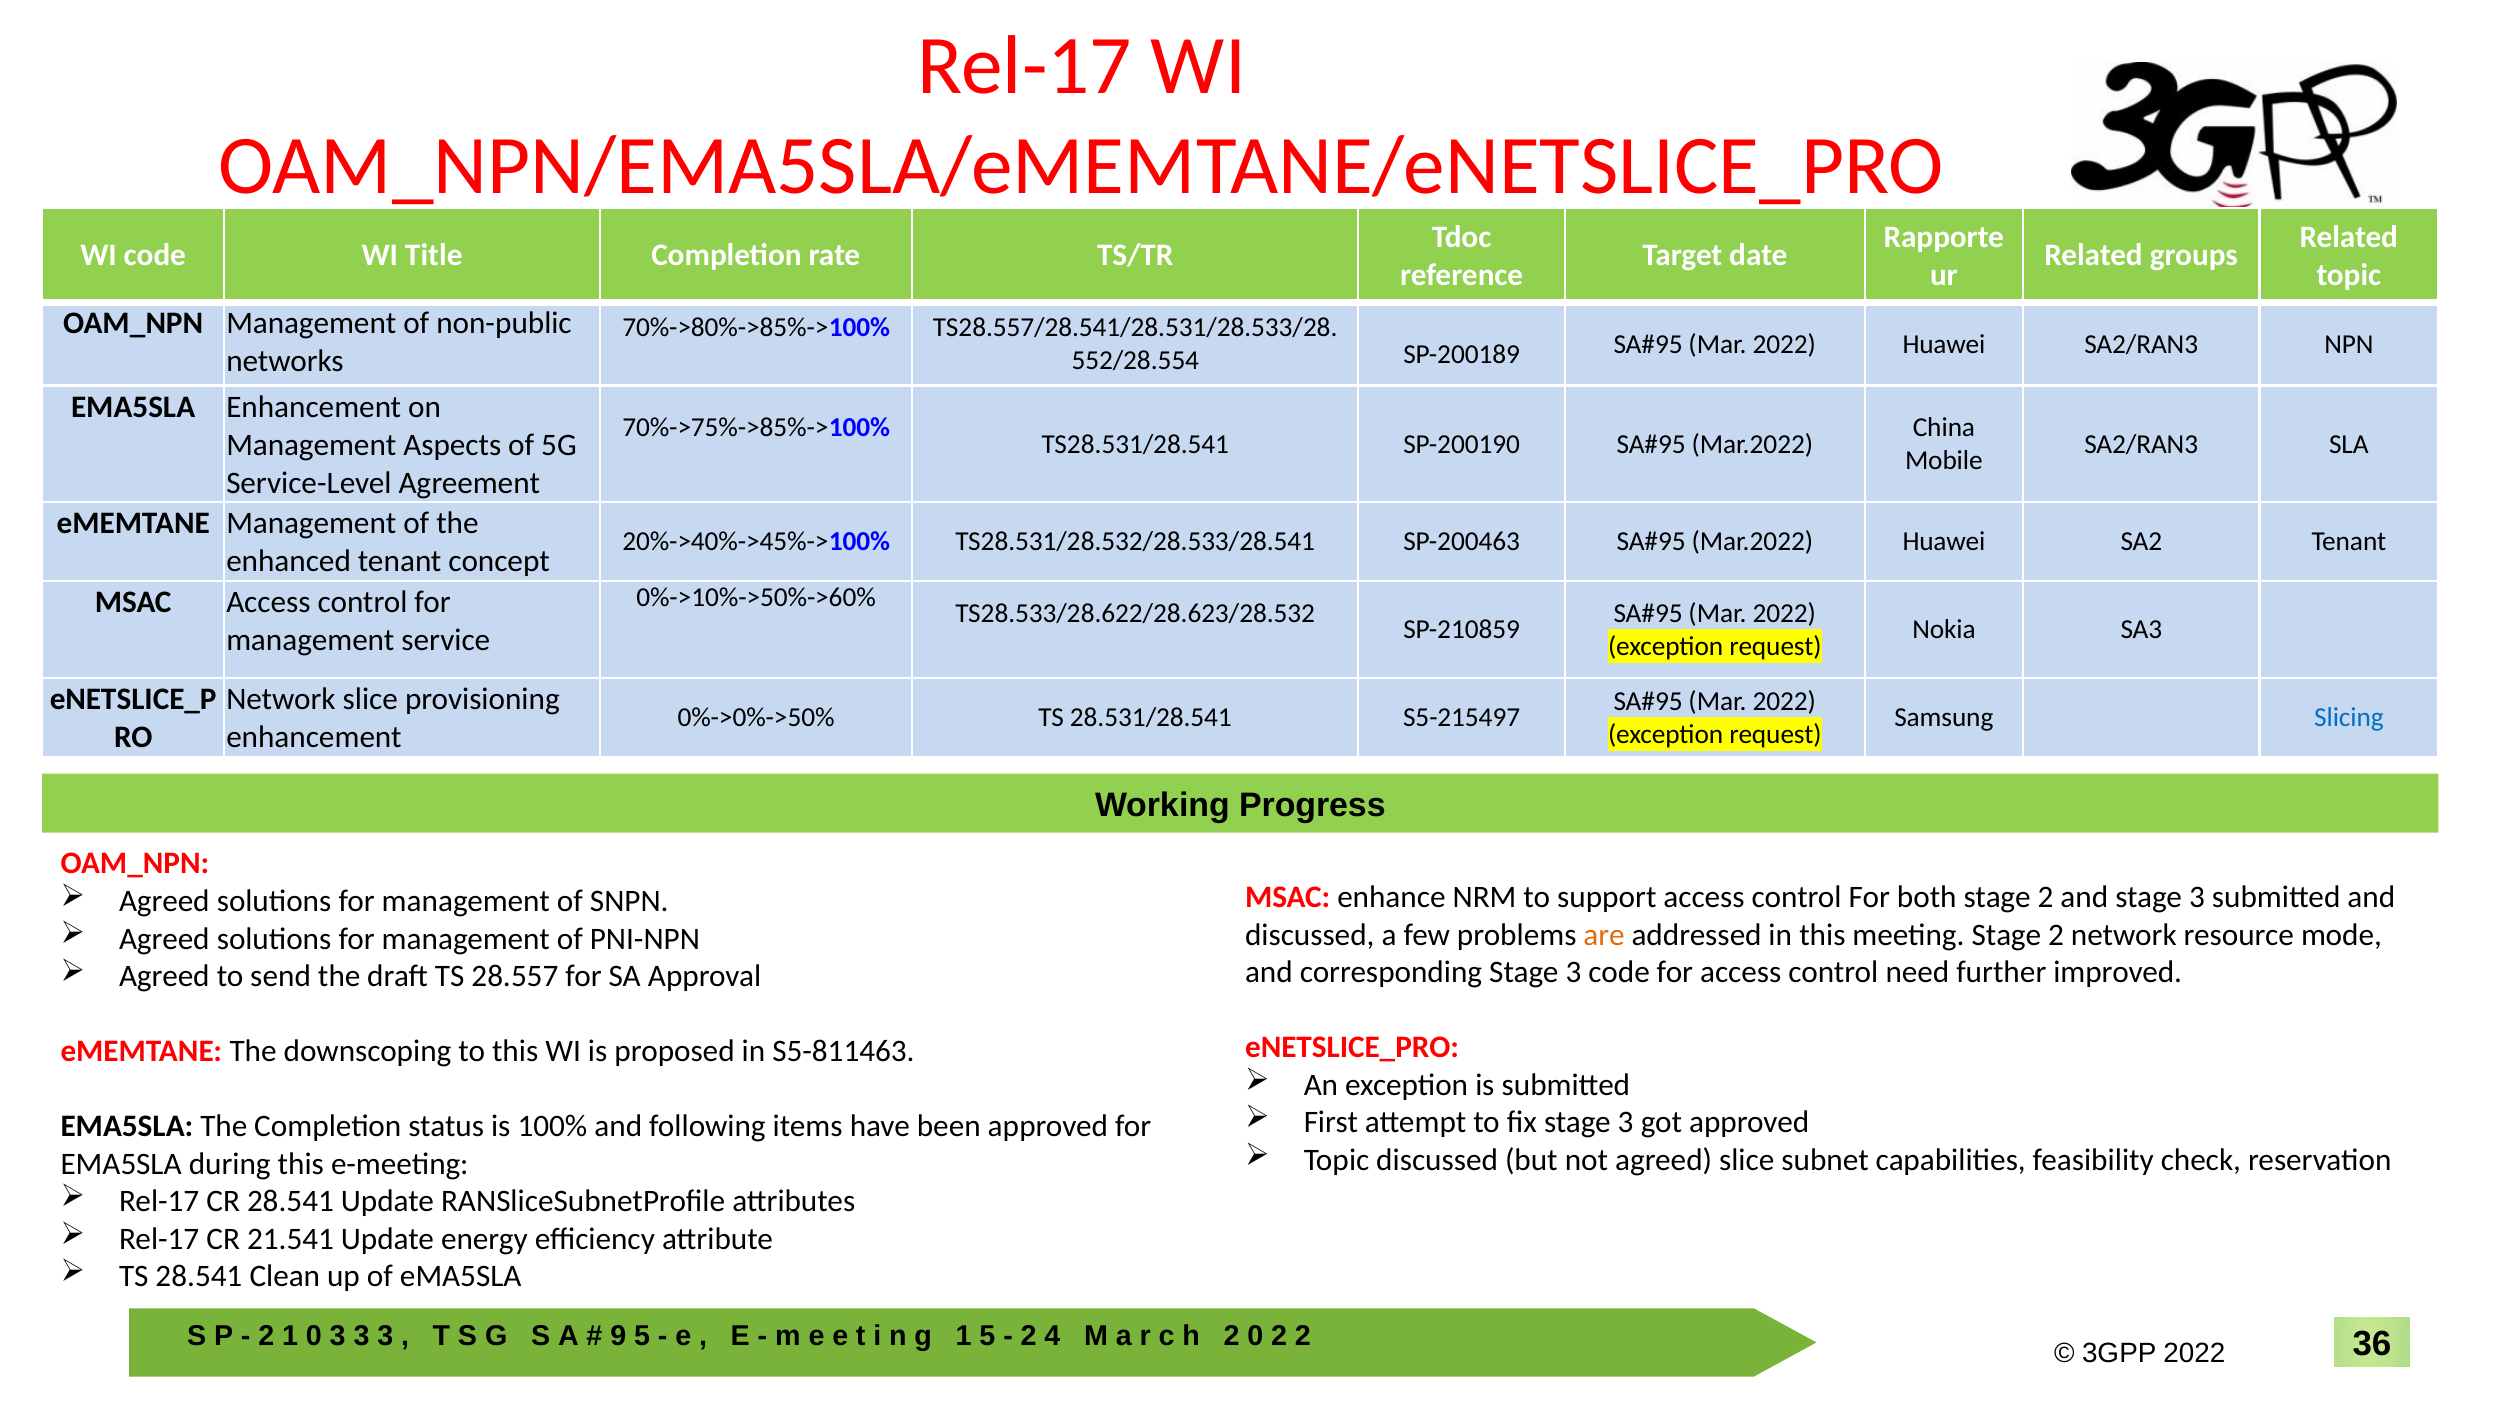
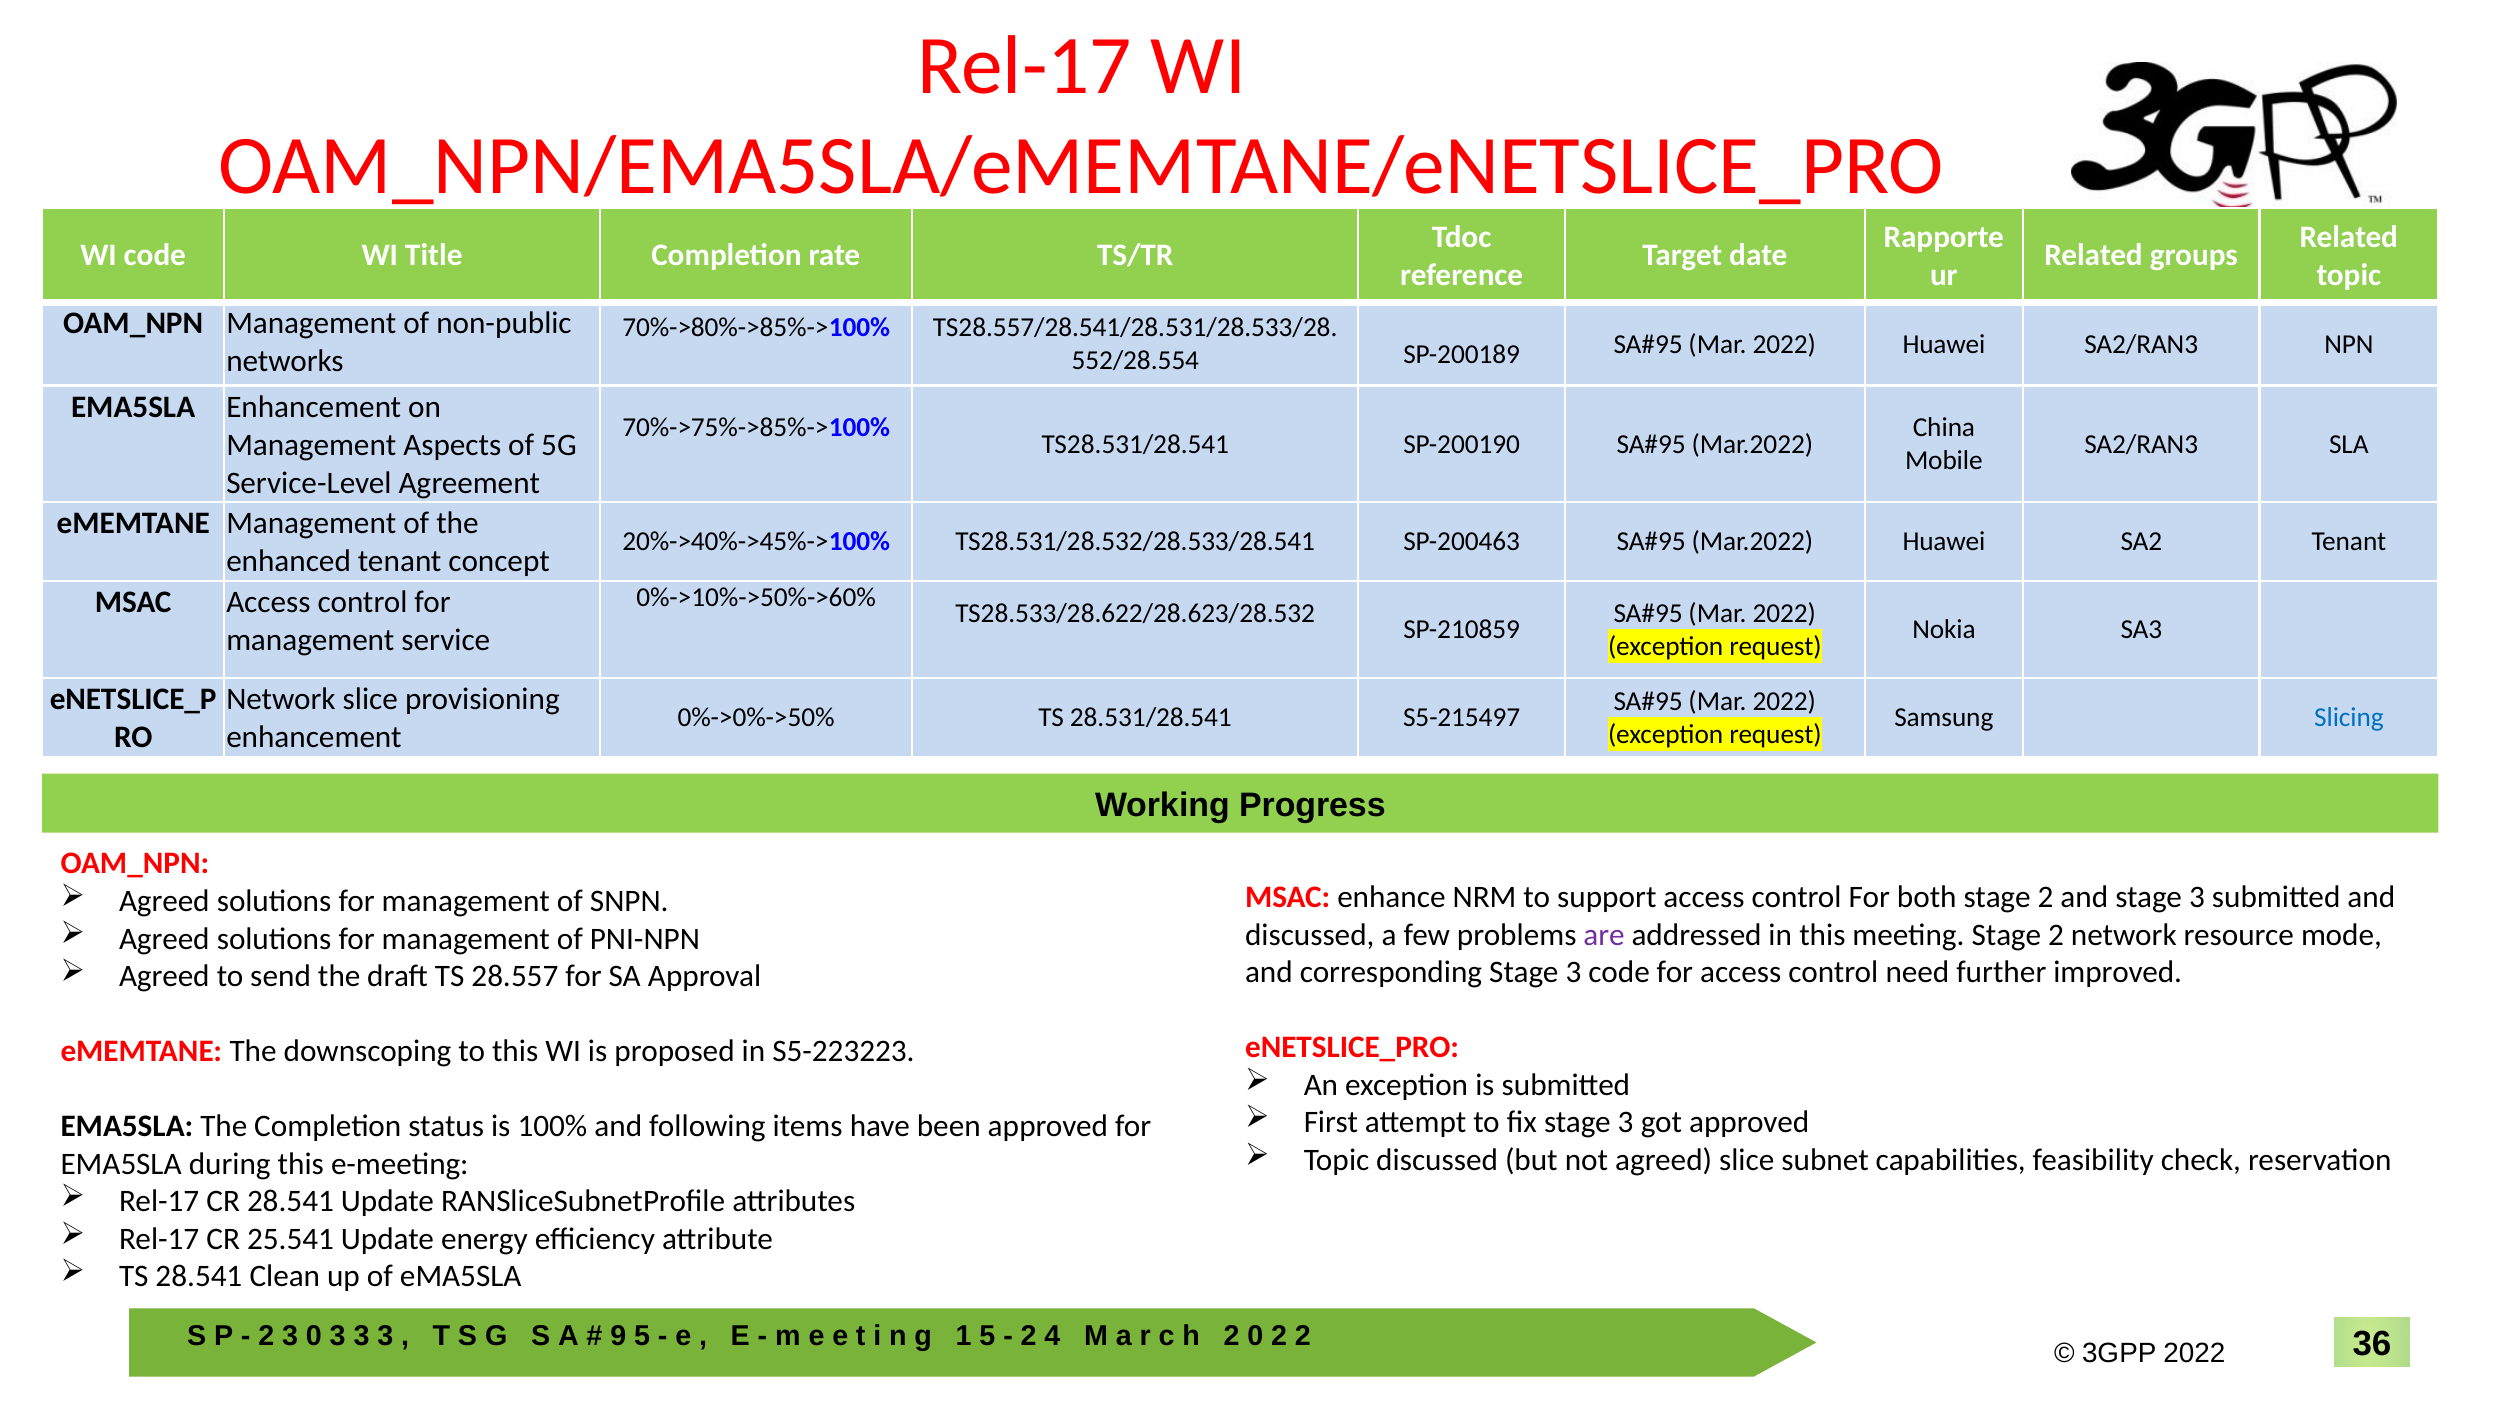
are colour: orange -> purple
S5-811463: S5-811463 -> S5-223223
21.541: 21.541 -> 25.541
2 1: 1 -> 3
